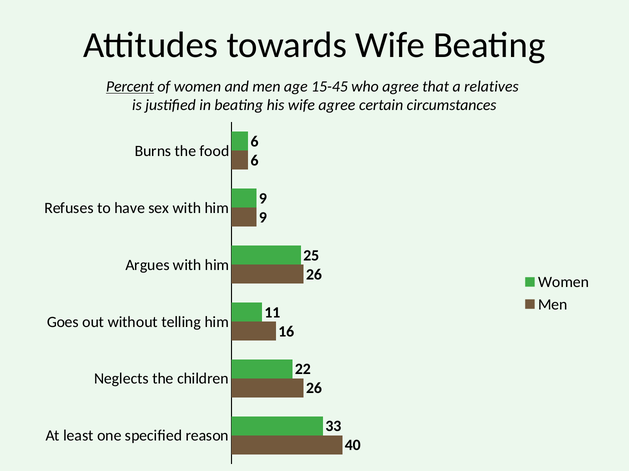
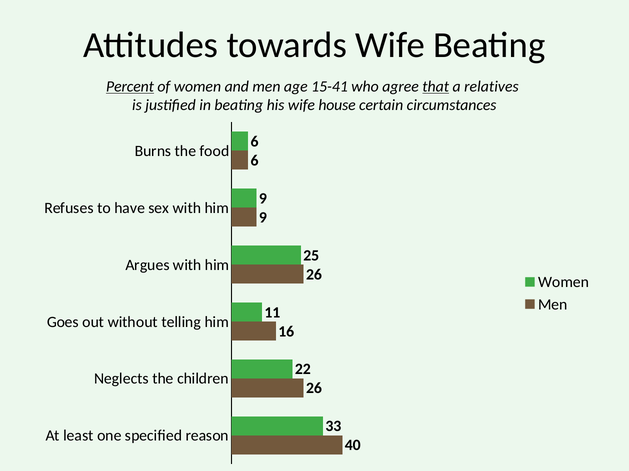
15-45: 15-45 -> 15-41
that underline: none -> present
wife agree: agree -> house
